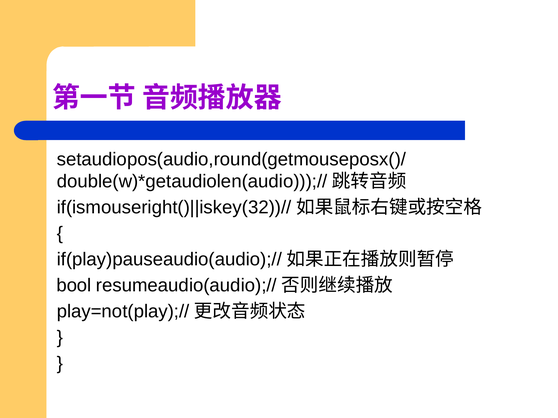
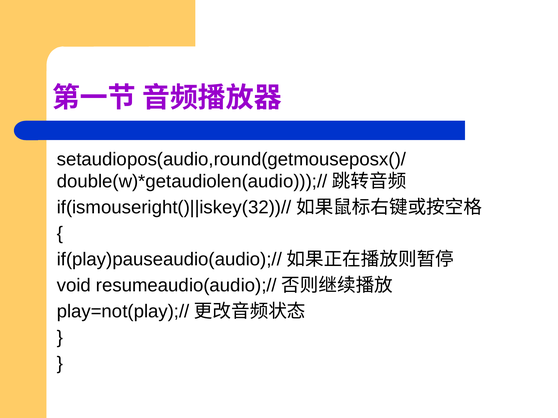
bool: bool -> void
